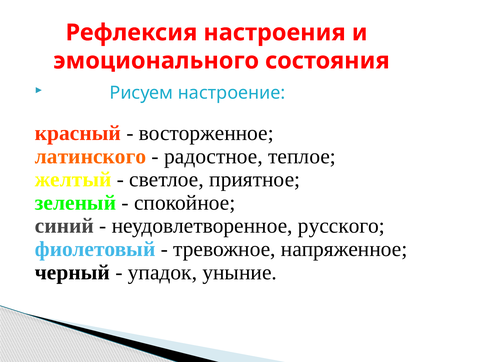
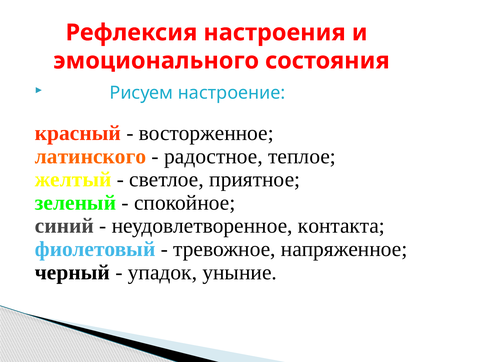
русского: русского -> контакта
